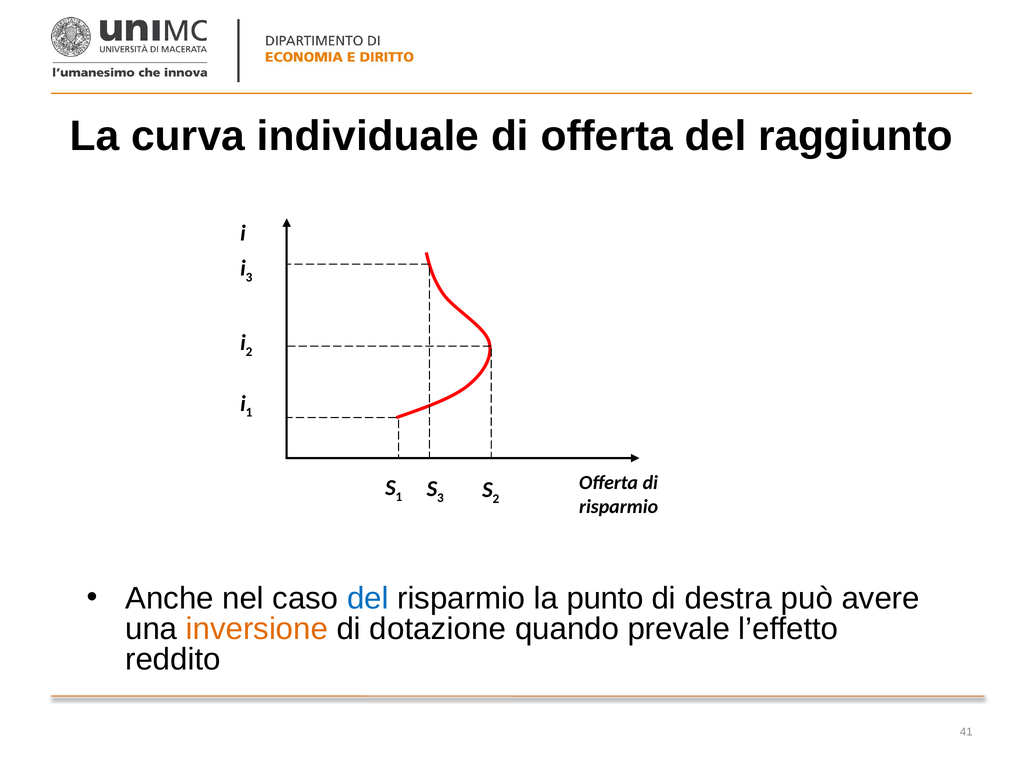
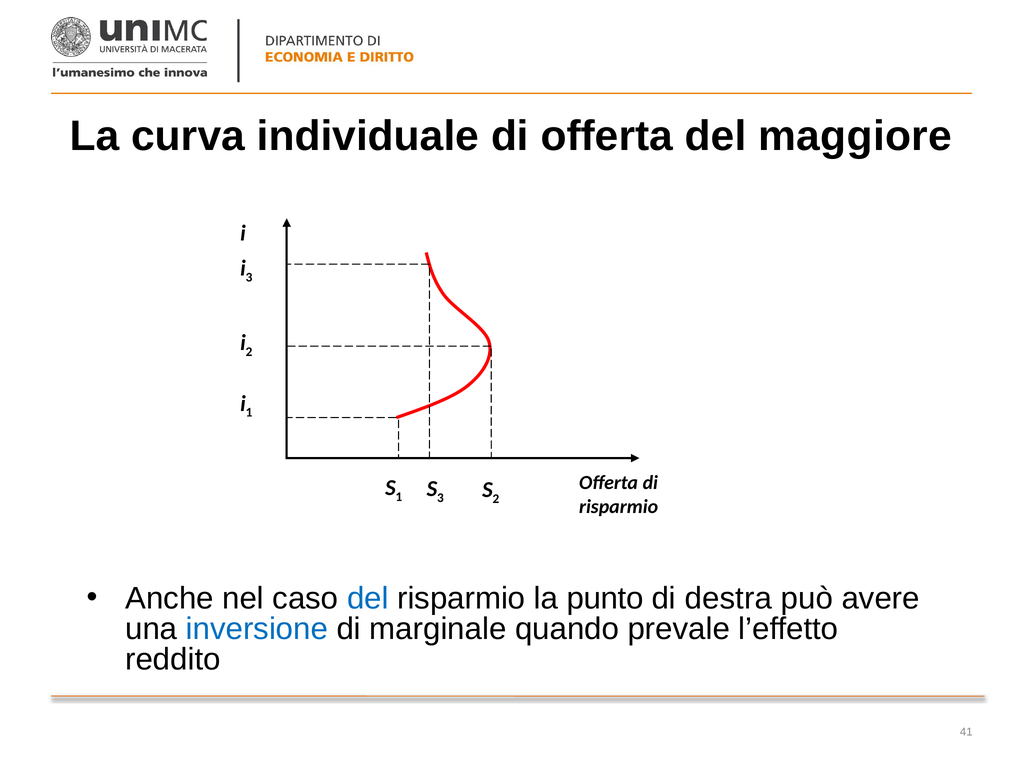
raggiunto: raggiunto -> maggiore
inversione colour: orange -> blue
dotazione: dotazione -> marginale
